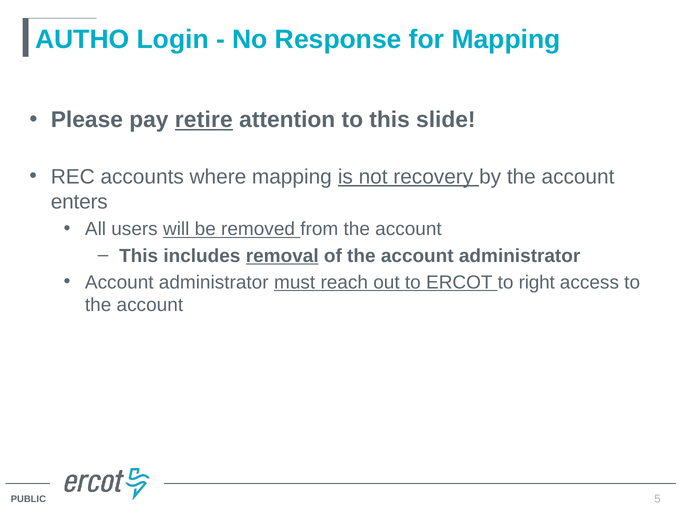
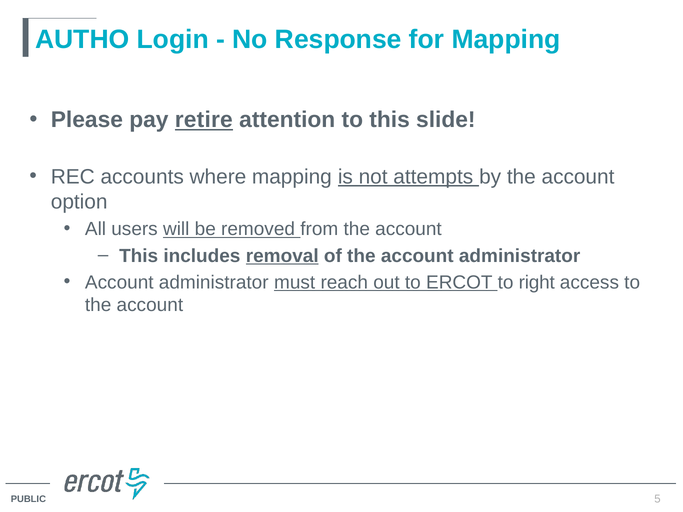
recovery: recovery -> attempts
enters: enters -> option
